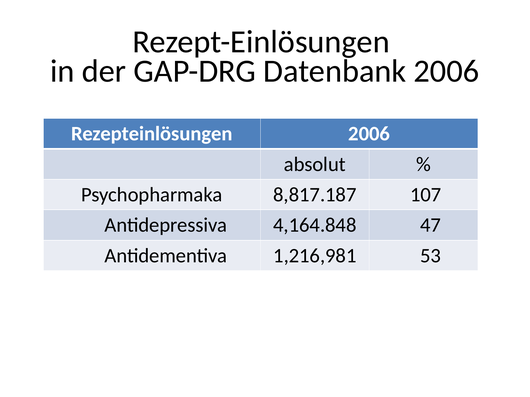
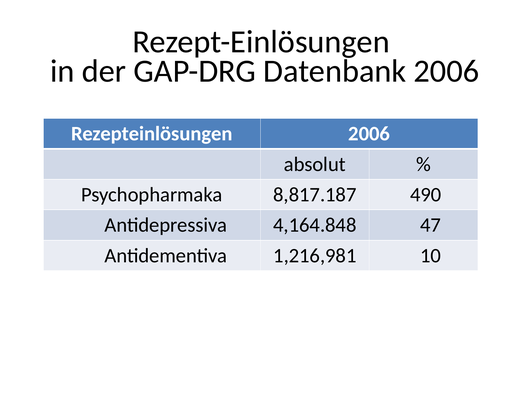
107: 107 -> 490
53: 53 -> 10
